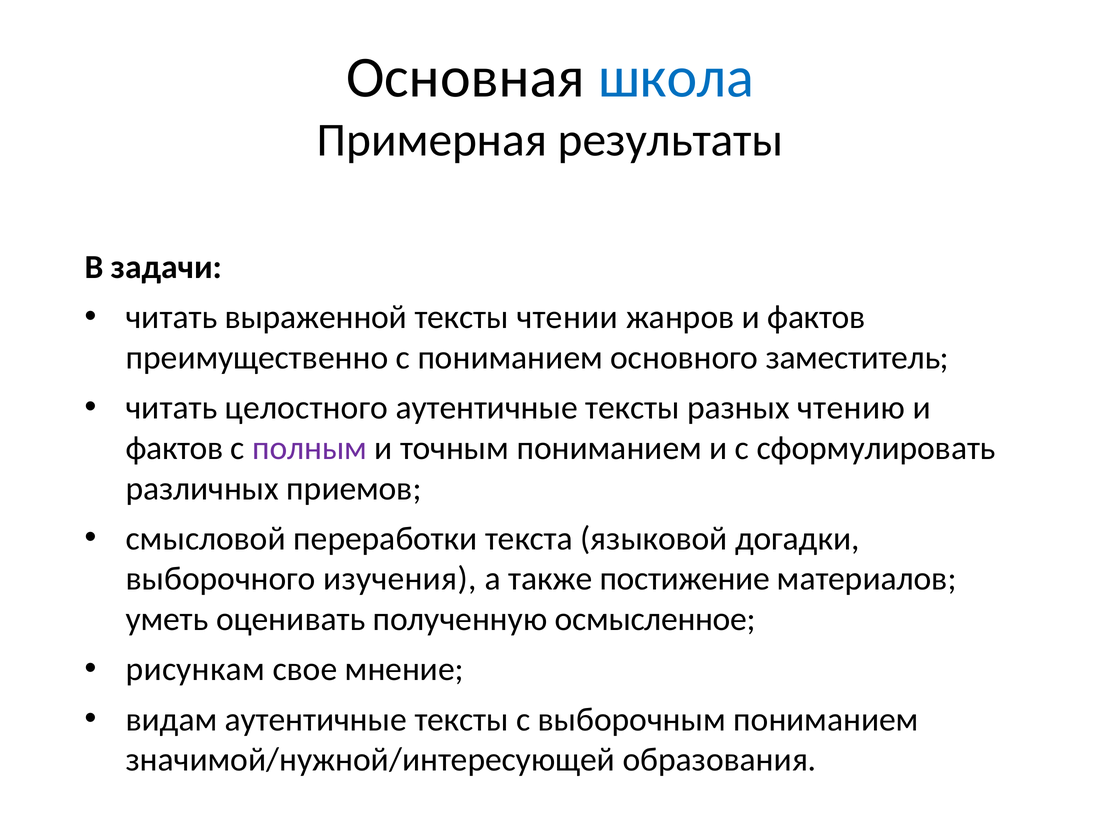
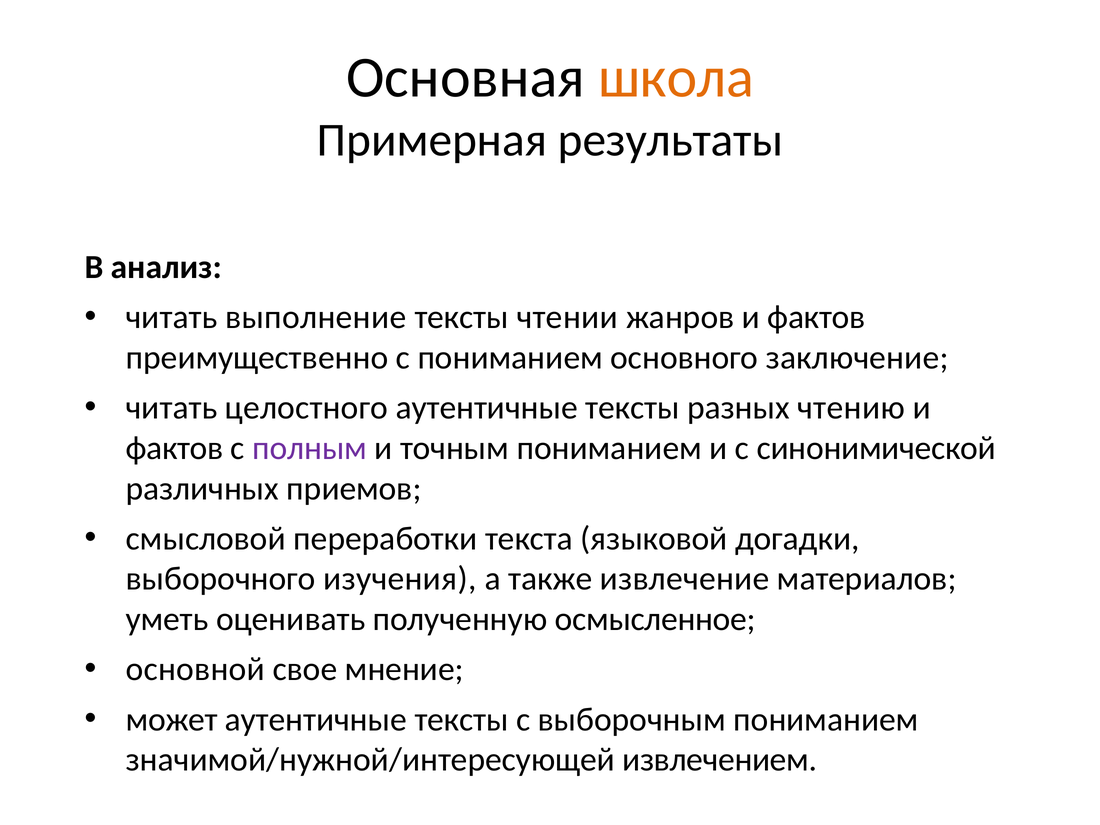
школа colour: blue -> orange
задачи: задачи -> анализ
выраженной: выраженной -> выполнение
заместитель: заместитель -> заключение
сформулировать: сформулировать -> синонимической
постижение: постижение -> извлечение
рисункам: рисункам -> основной
видам: видам -> может
образования: образования -> извлечением
